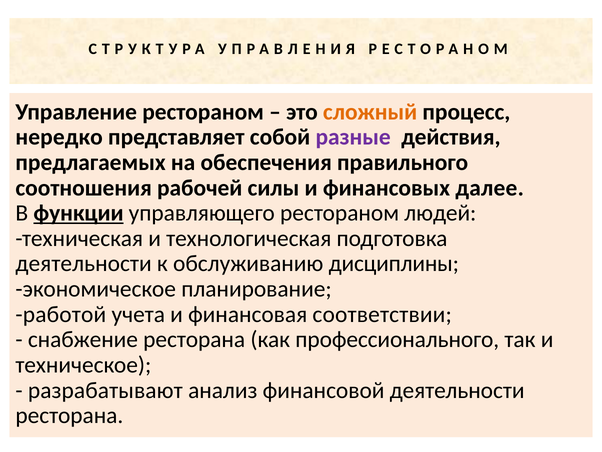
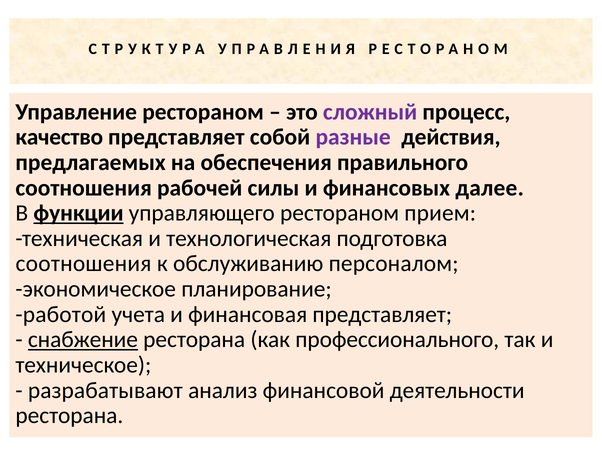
сложный colour: orange -> purple
нередко: нередко -> качество
людей: людей -> прием
деятельности at (84, 263): деятельности -> соотношения
дисциплины: дисциплины -> персоналом
финансовая соответствии: соответствии -> представляет
снабжение underline: none -> present
